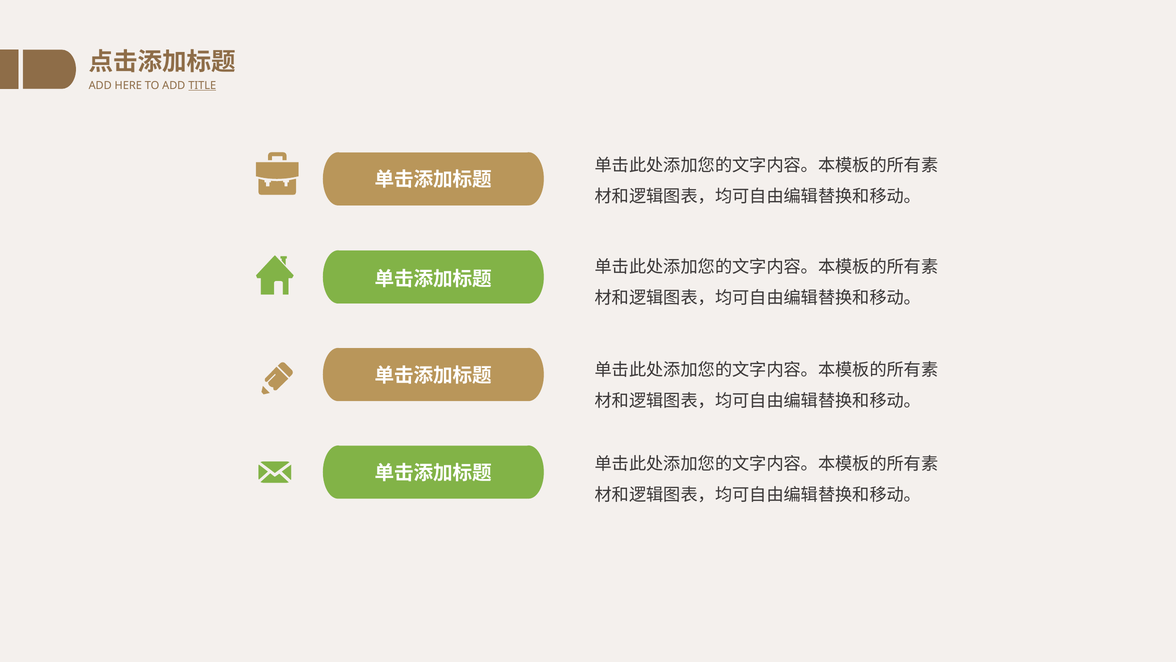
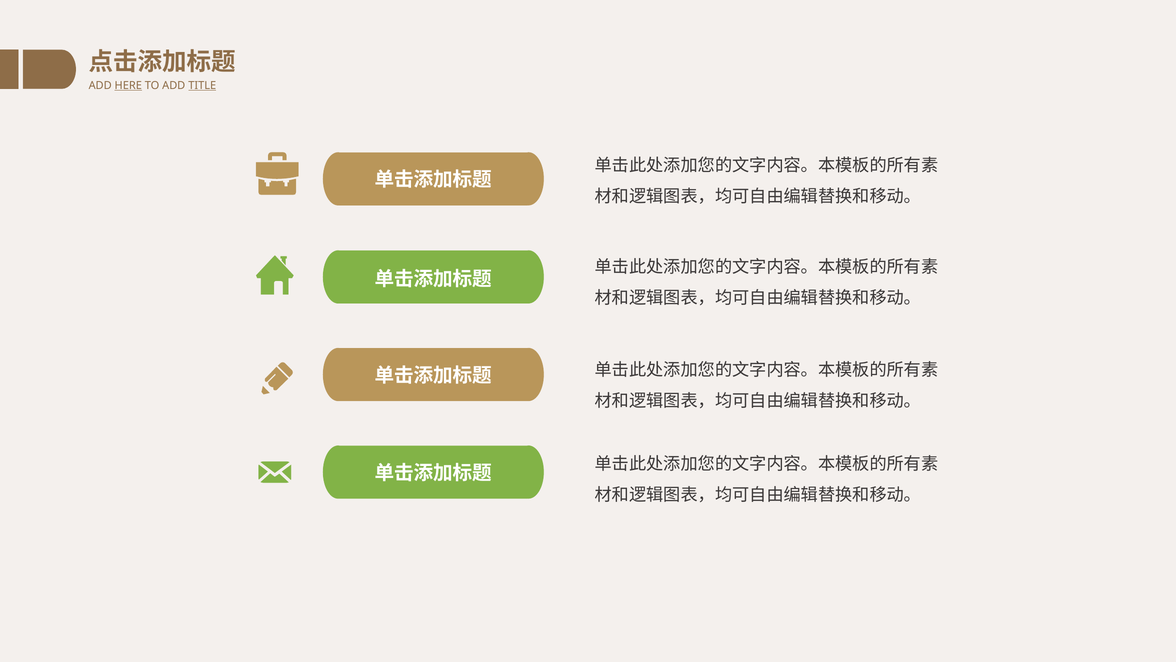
HERE underline: none -> present
